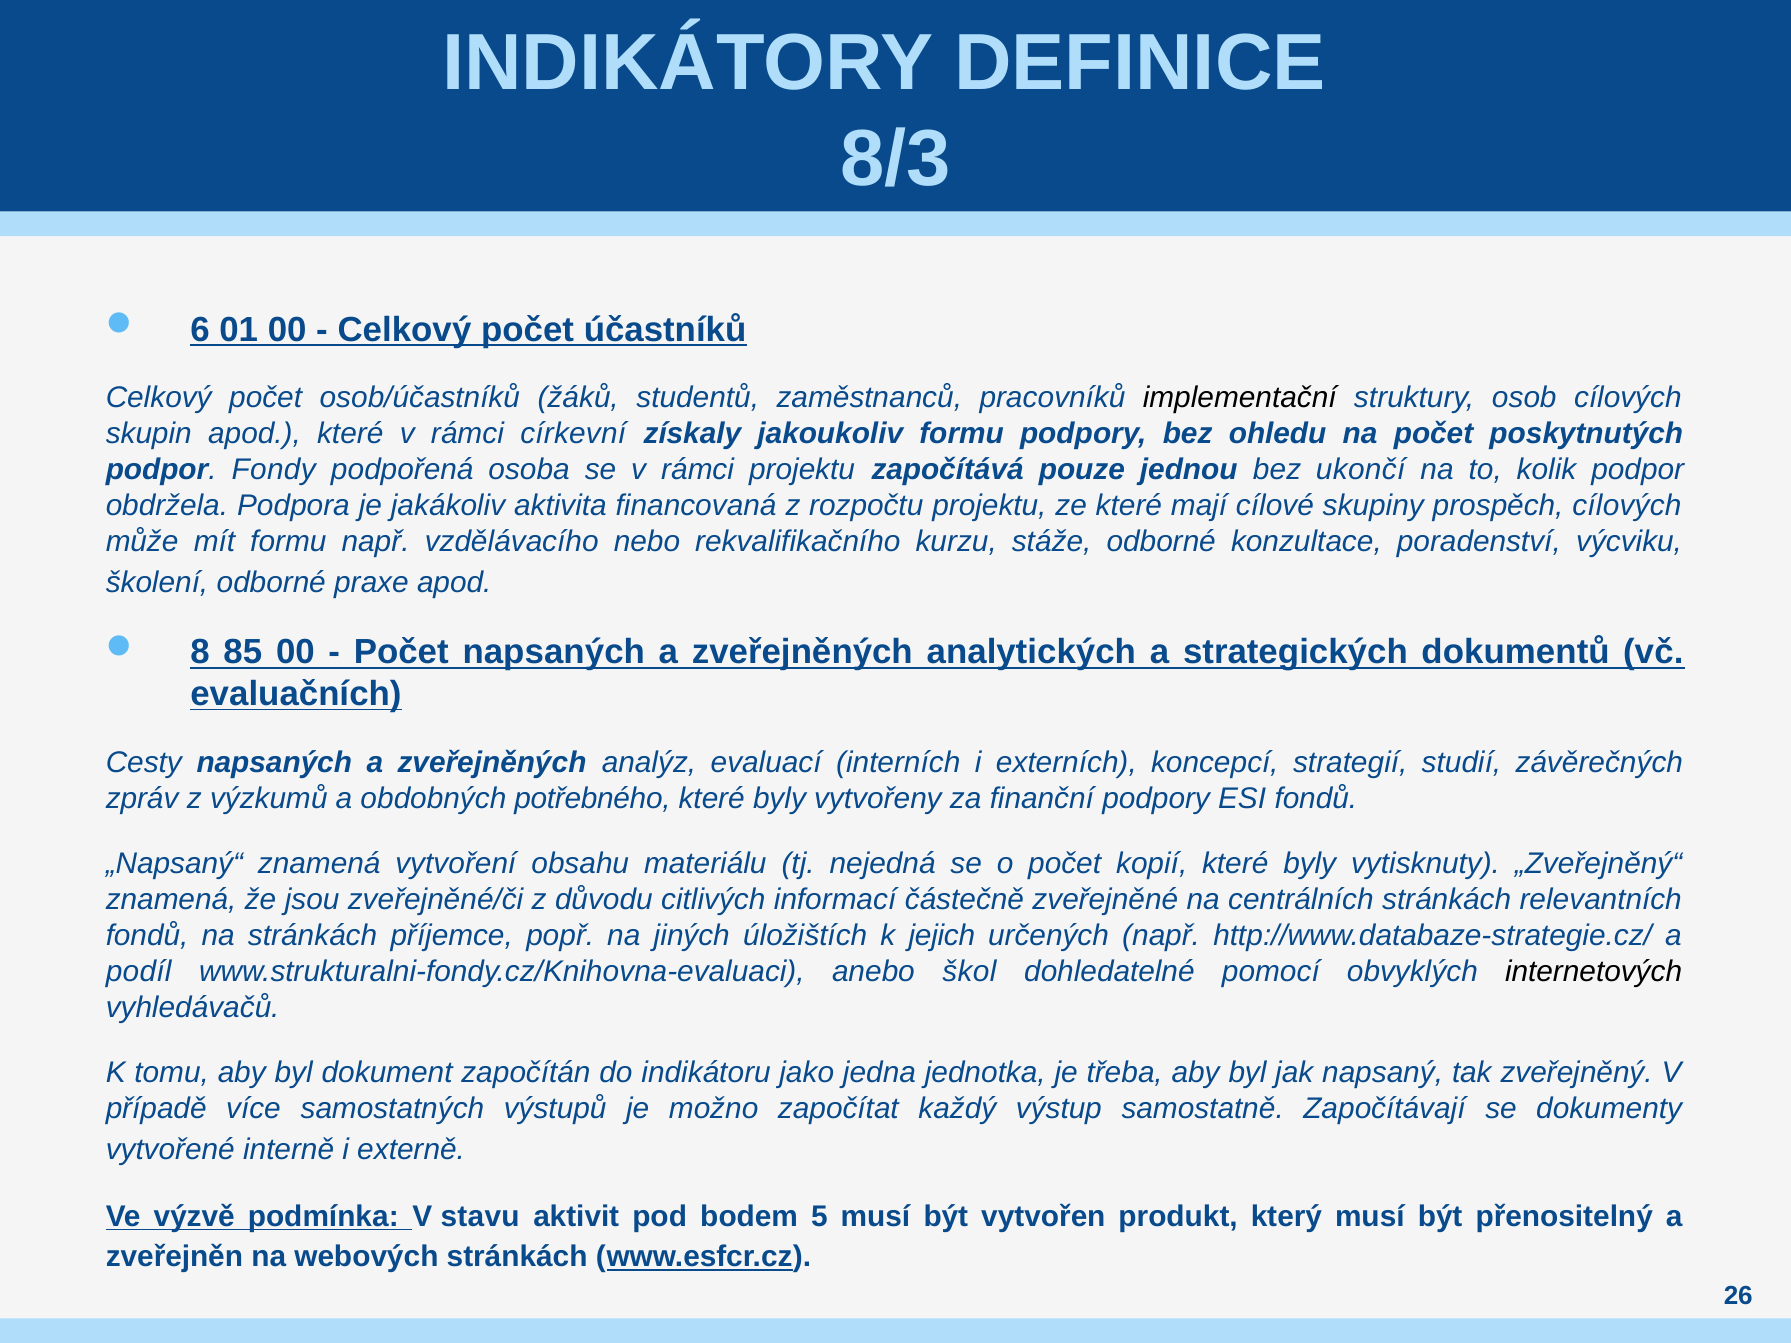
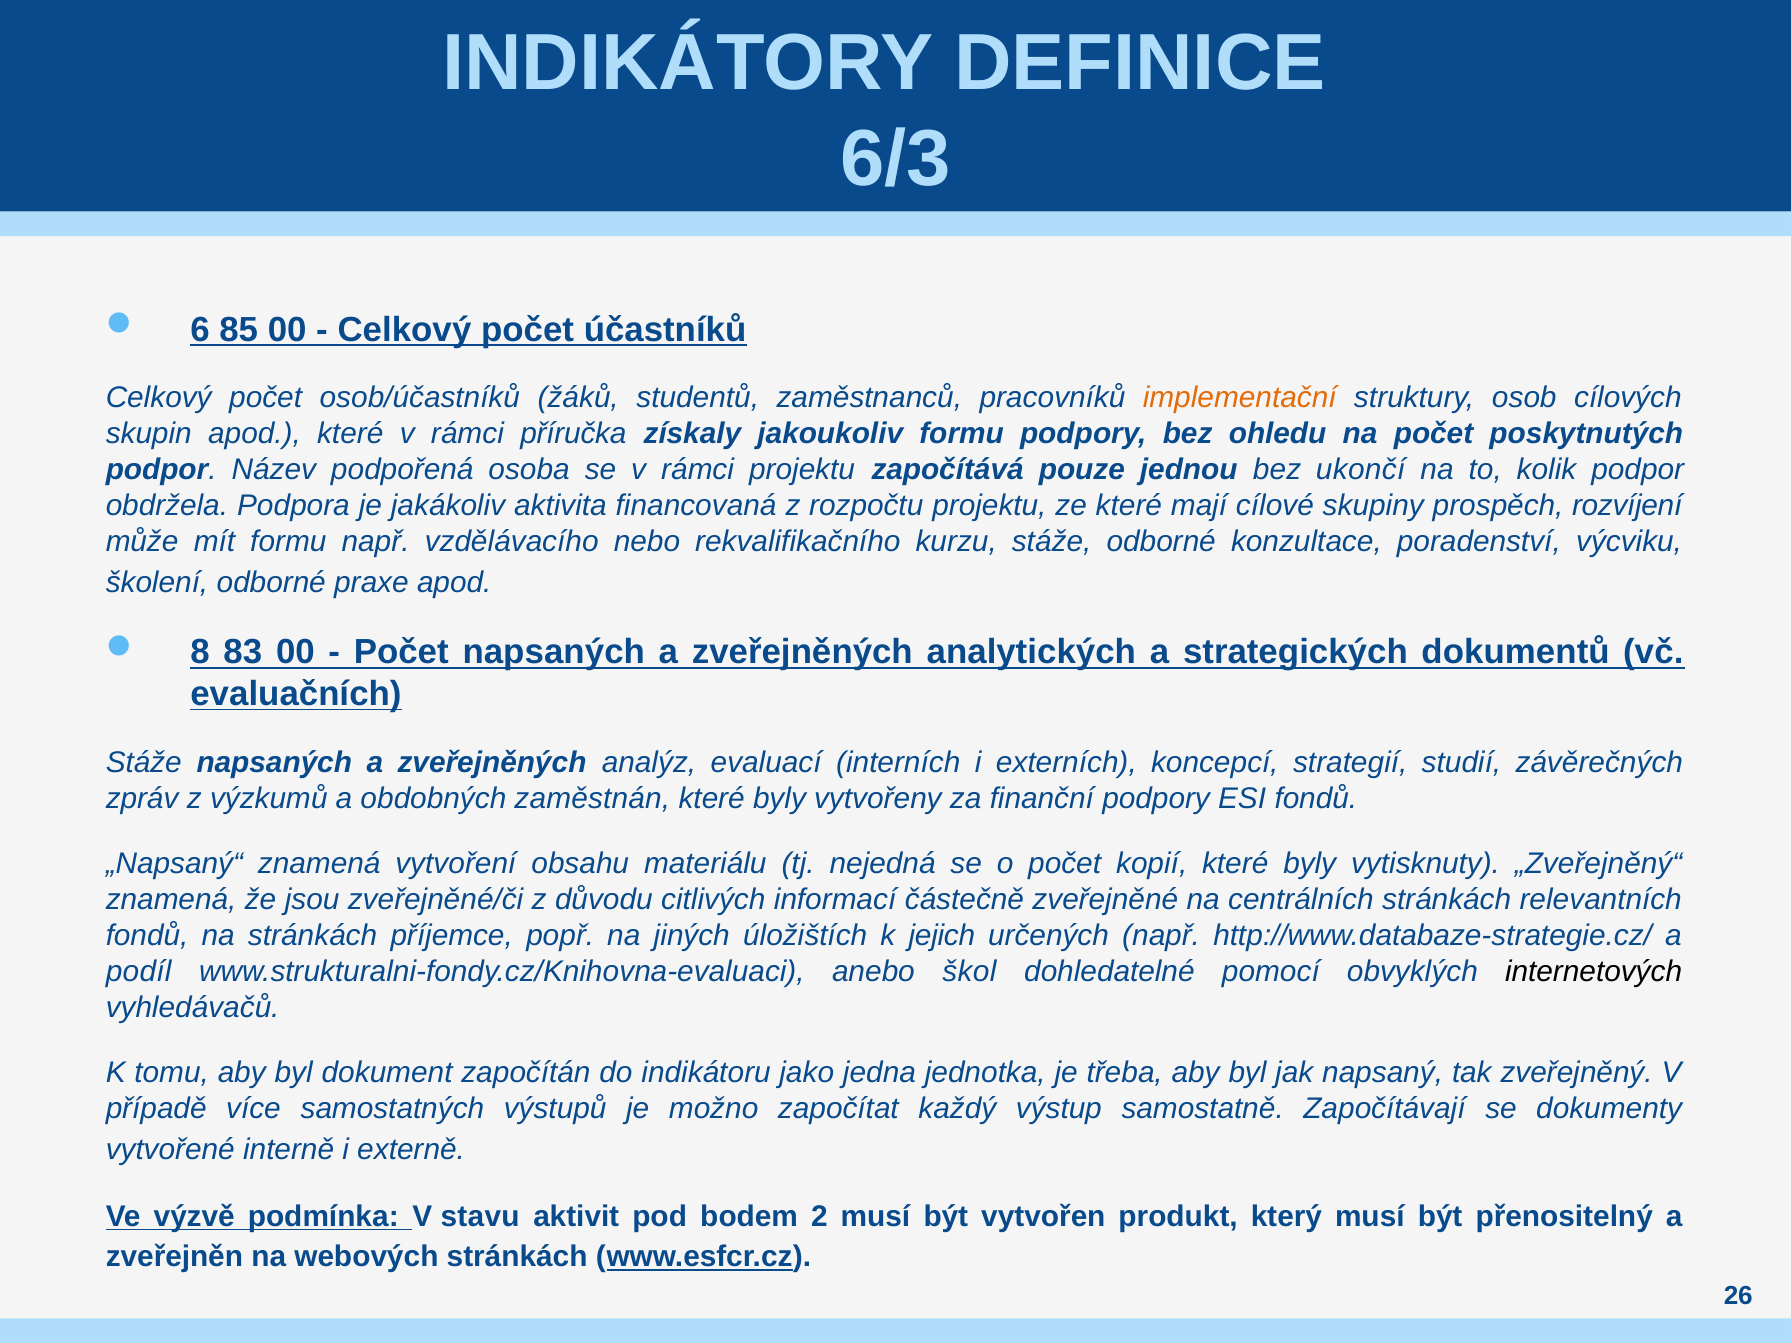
8/3: 8/3 -> 6/3
01: 01 -> 85
implementační colour: black -> orange
církevní: církevní -> příručka
Fondy: Fondy -> Název
prospěch cílových: cílových -> rozvíjení
85: 85 -> 83
Cesty at (144, 763): Cesty -> Stáže
potřebného: potřebného -> zaměstnán
5: 5 -> 2
